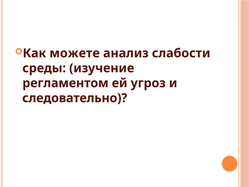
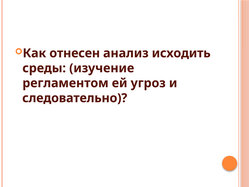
можете: можете -> отнесен
слабости: слабости -> исходить
